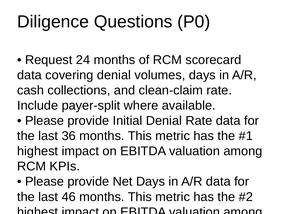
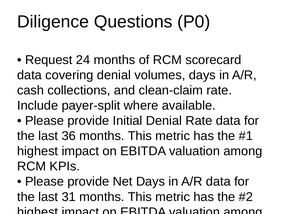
46: 46 -> 31
